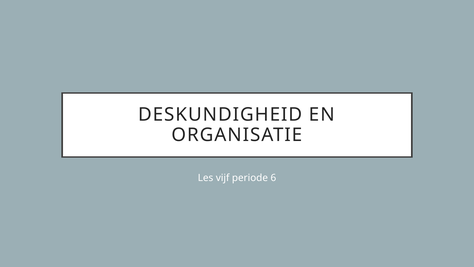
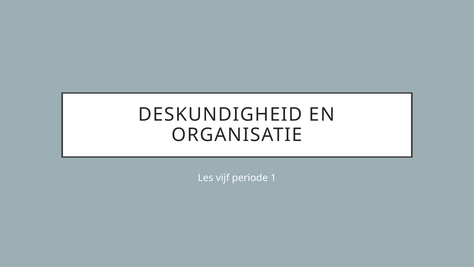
6: 6 -> 1
